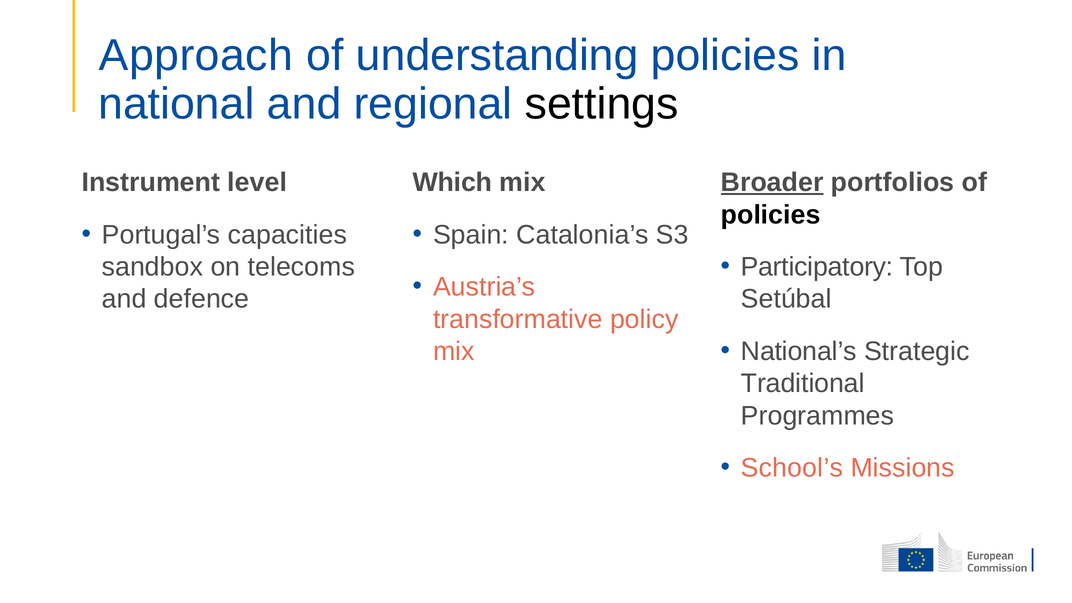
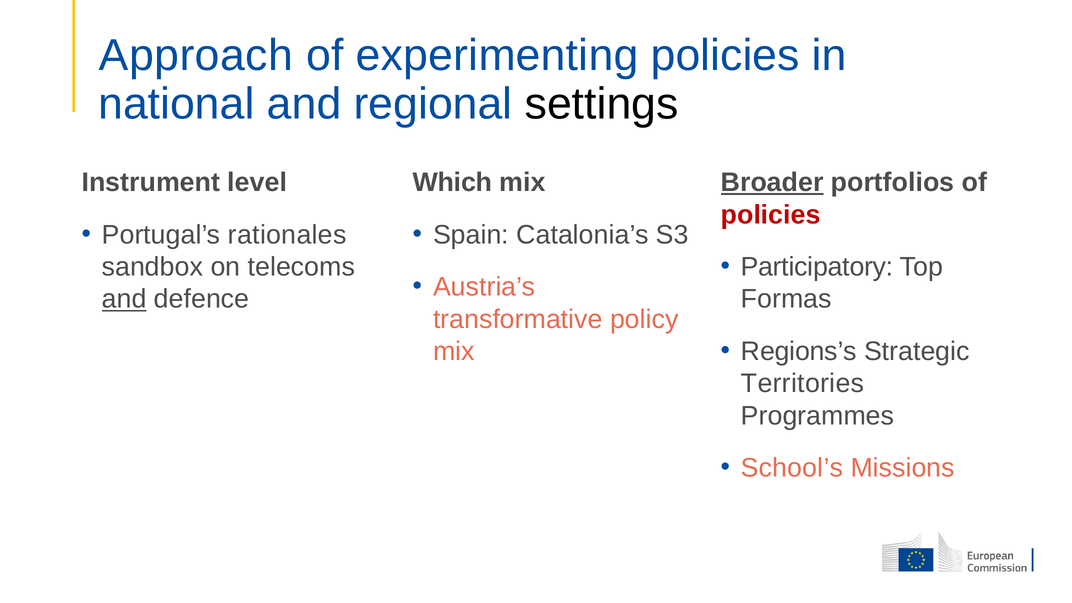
understanding: understanding -> experimenting
policies at (771, 215) colour: black -> red
capacities: capacities -> rationales
and at (124, 299) underline: none -> present
Setúbal: Setúbal -> Formas
National’s: National’s -> Regions’s
Traditional: Traditional -> Territories
